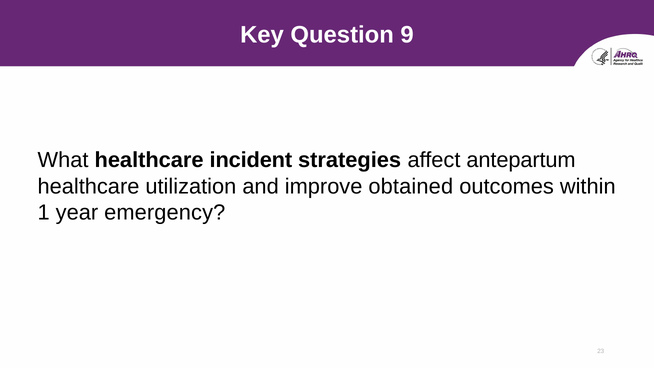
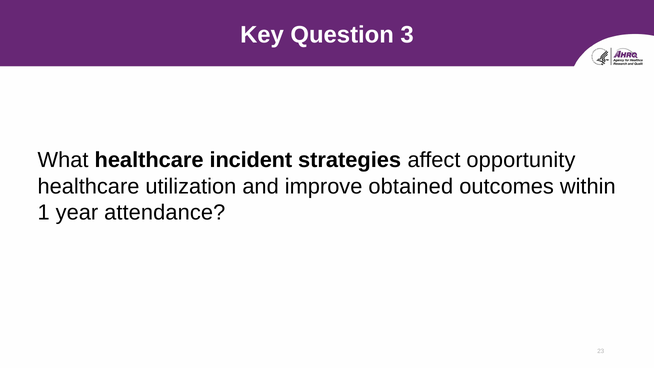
9: 9 -> 3
antepartum: antepartum -> opportunity
emergency: emergency -> attendance
